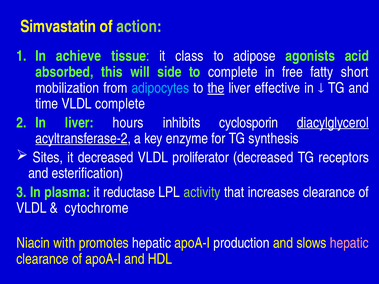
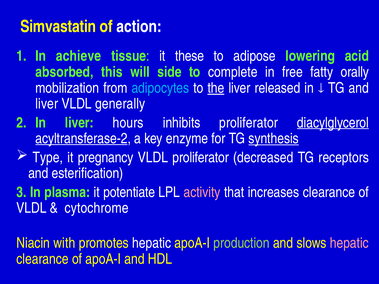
action colour: light green -> white
class: class -> these
agonists: agonists -> lowering
short: short -> orally
effective: effective -> released
time at (47, 104): time -> liver
VLDL complete: complete -> generally
inhibits cyclosporin: cyclosporin -> proliferator
synthesis underline: none -> present
Sites: Sites -> Type
it decreased: decreased -> pregnancy
reductase: reductase -> potentiate
activity colour: light green -> pink
production colour: white -> light green
